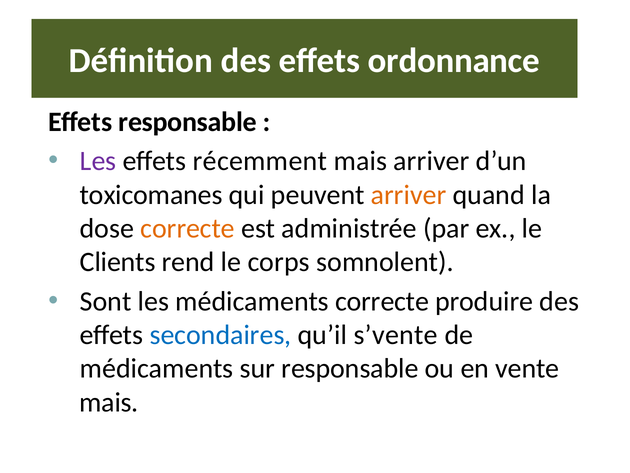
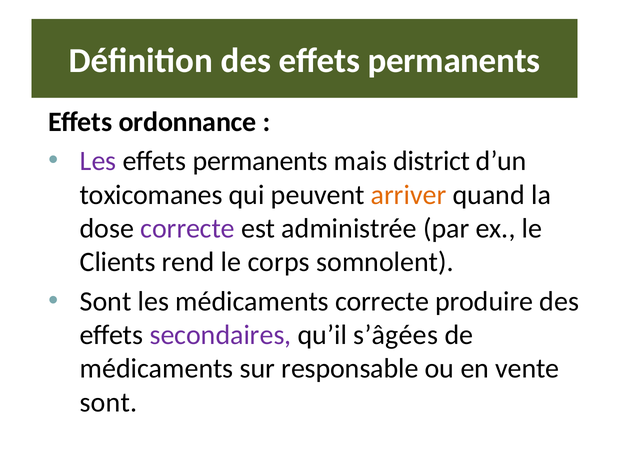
des effets ordonnance: ordonnance -> permanents
Effets responsable: responsable -> ordonnance
récemment at (260, 161): récemment -> permanents
mais arriver: arriver -> district
correcte at (188, 228) colour: orange -> purple
secondaires colour: blue -> purple
s’vente: s’vente -> s’âgées
mais at (109, 402): mais -> sont
